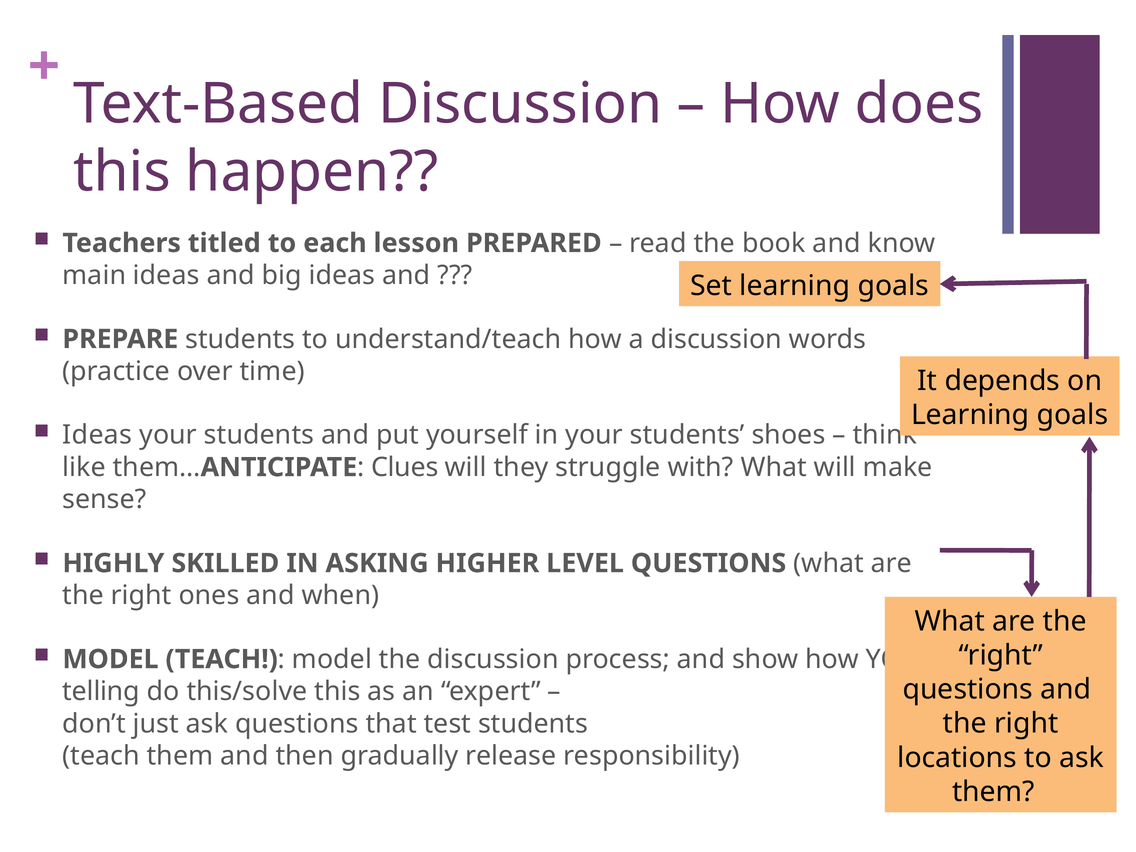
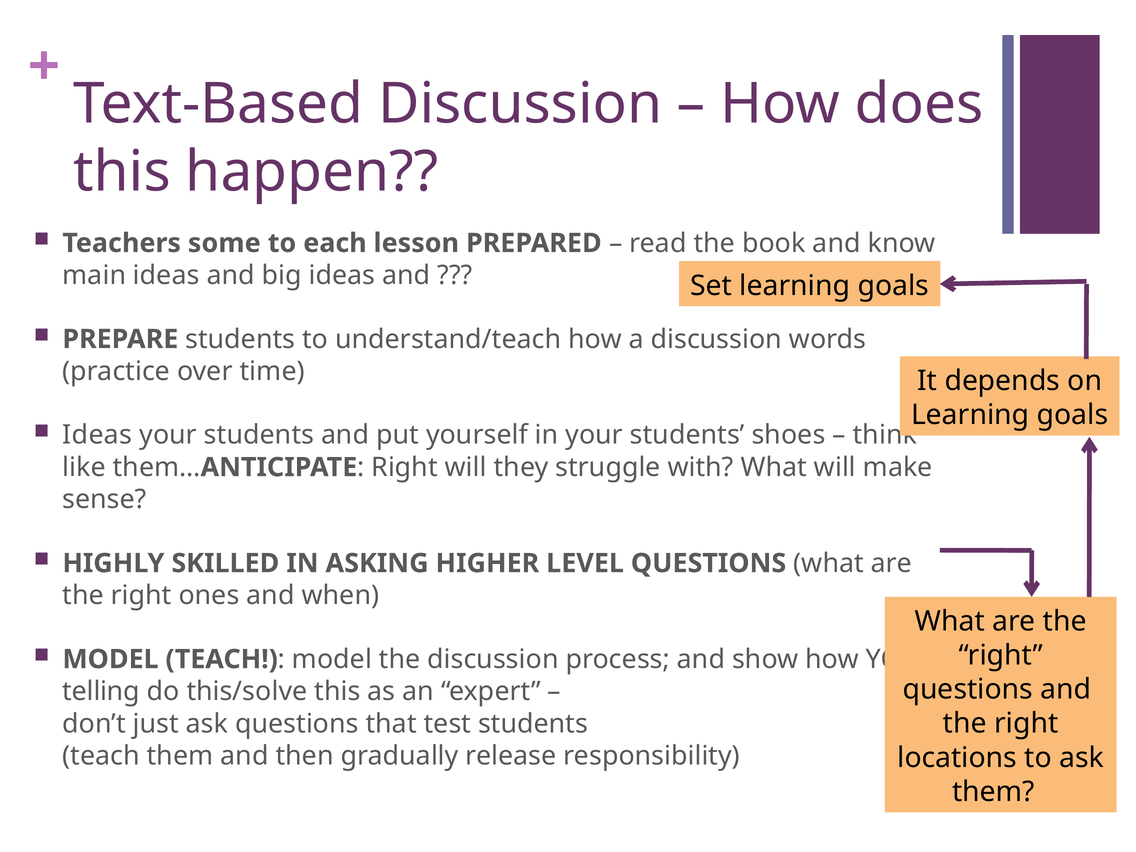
titled: titled -> some
them…ANTICIPATE Clues: Clues -> Right
